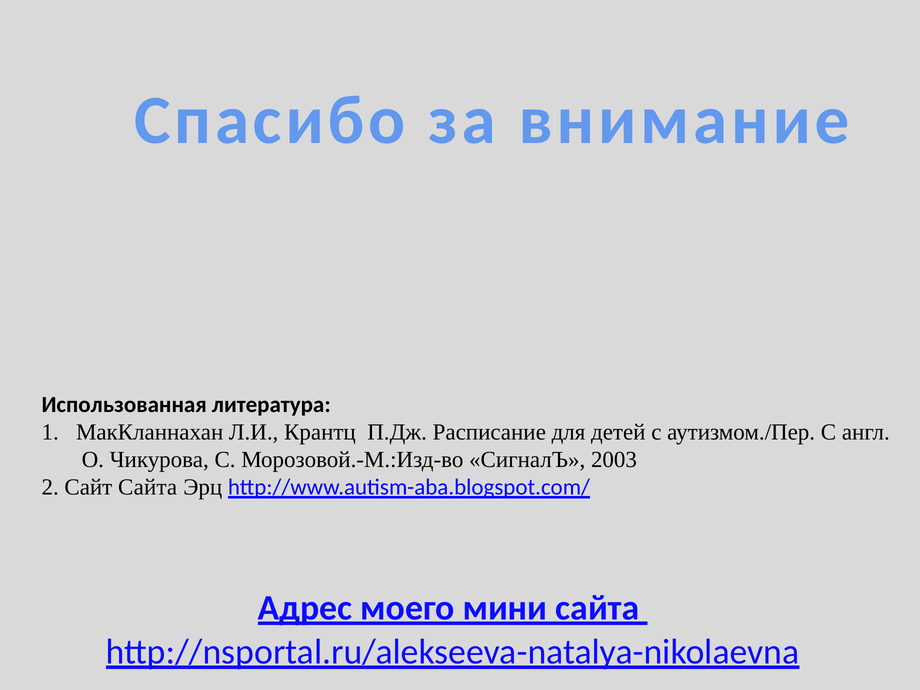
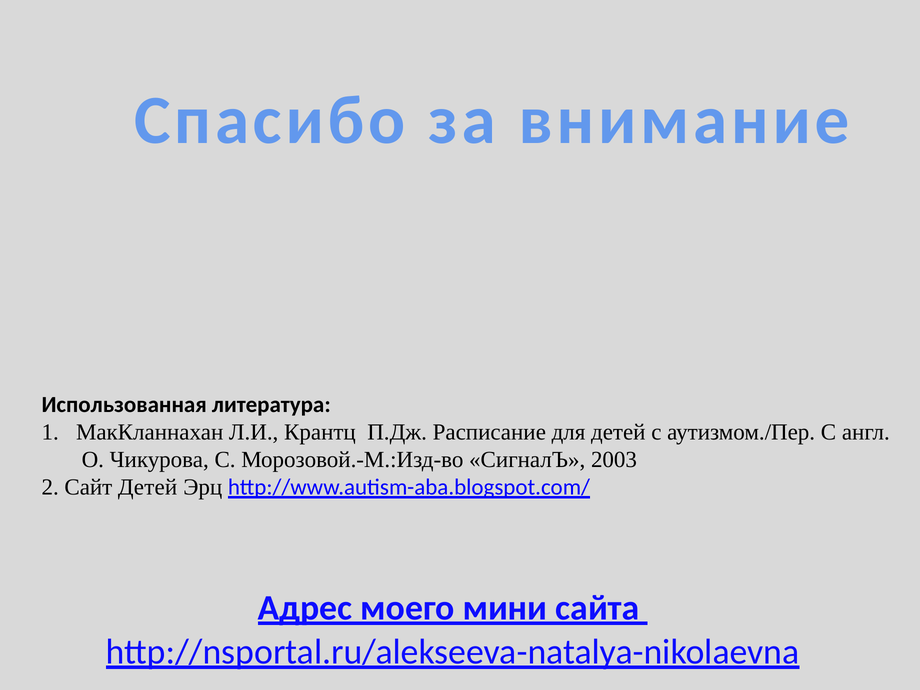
Сайт Сайта: Сайта -> Детей
